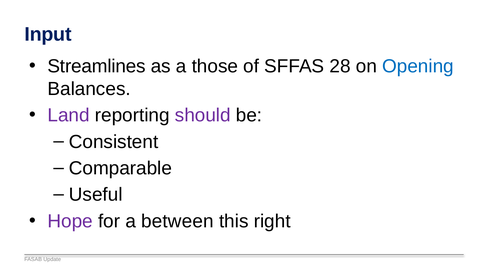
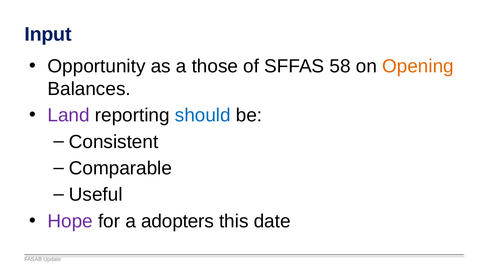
Streamlines: Streamlines -> Opportunity
28: 28 -> 58
Opening colour: blue -> orange
should colour: purple -> blue
between: between -> adopters
right: right -> date
